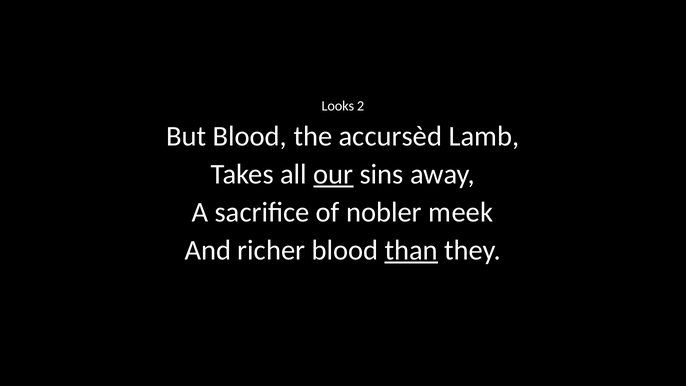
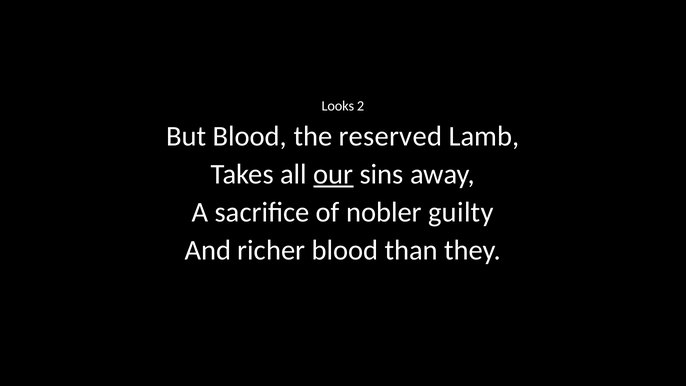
accursèd: accursèd -> reserved
meek: meek -> guilty
than underline: present -> none
